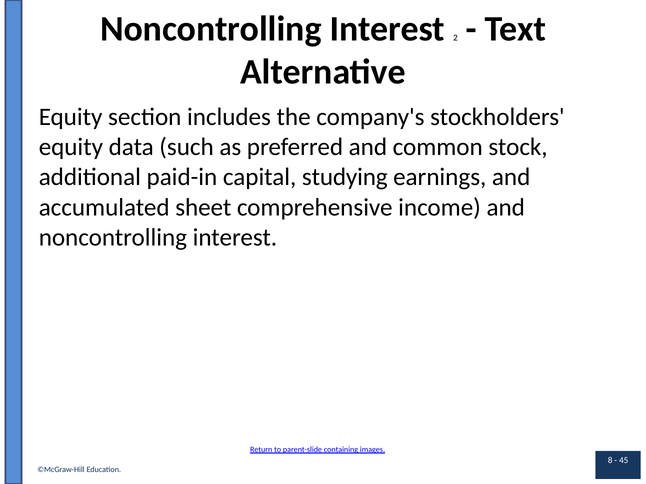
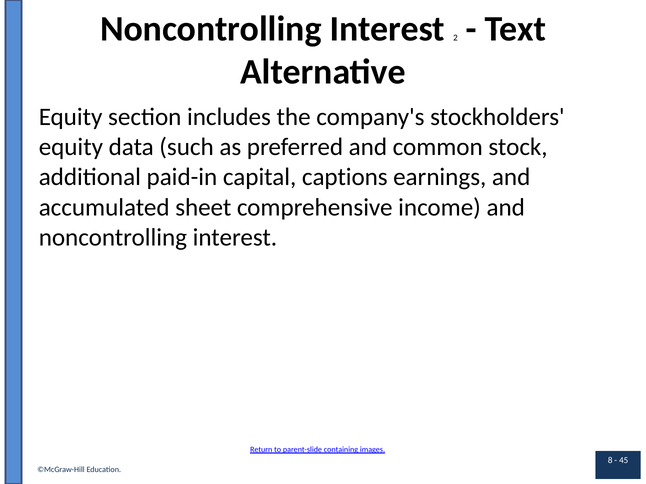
studying: studying -> captions
